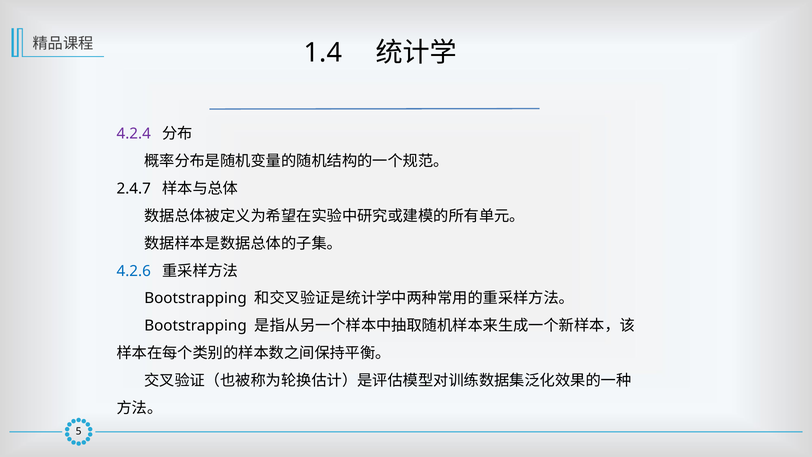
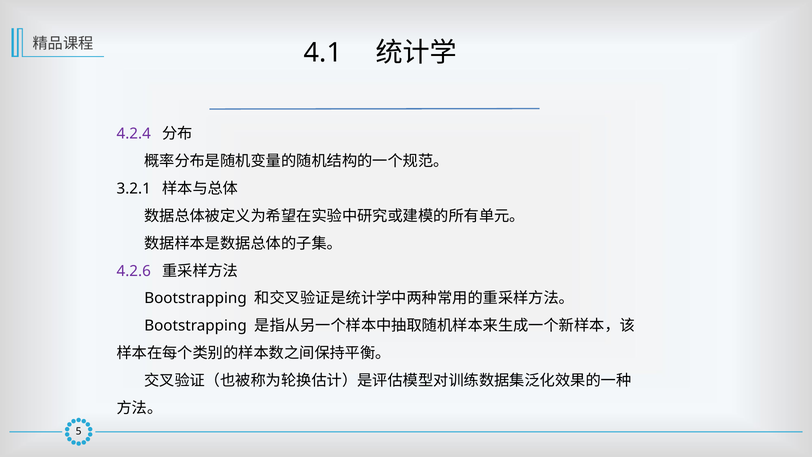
1.4: 1.4 -> 4.1
2.4.7: 2.4.7 -> 3.2.1
4.2.6 colour: blue -> purple
